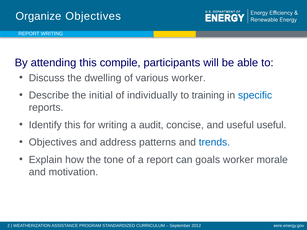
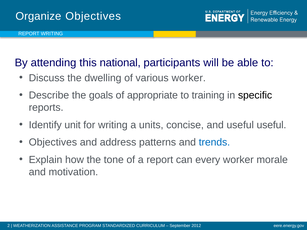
compile: compile -> national
initial: initial -> goals
individually: individually -> appropriate
specific colour: blue -> black
Identify this: this -> unit
audit: audit -> units
goals: goals -> every
